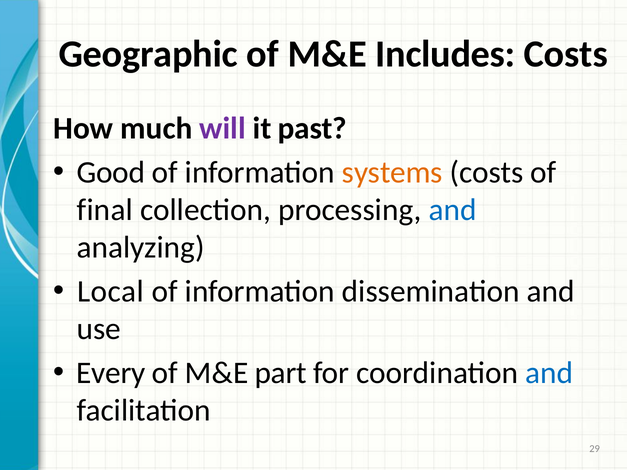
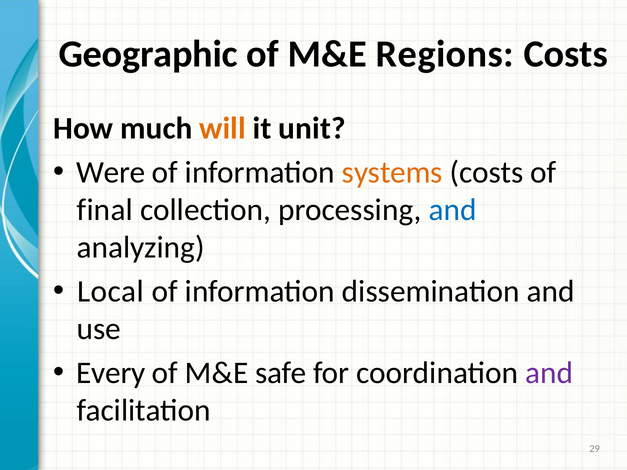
Includes: Includes -> Regions
will colour: purple -> orange
past: past -> unit
Good: Good -> Were
part: part -> safe
and at (549, 373) colour: blue -> purple
